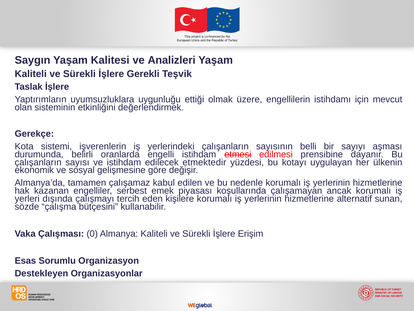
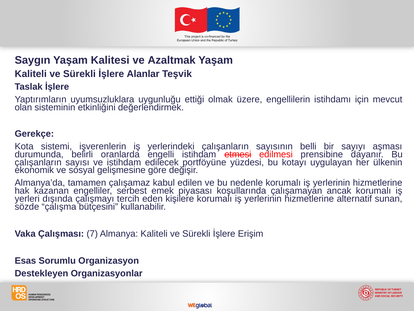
Analizleri: Analizleri -> Azaltmak
Gerekli: Gerekli -> Alanlar
etmektedir: etmektedir -> portföyüne
0: 0 -> 7
